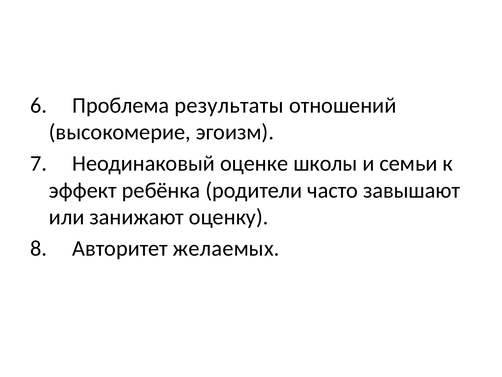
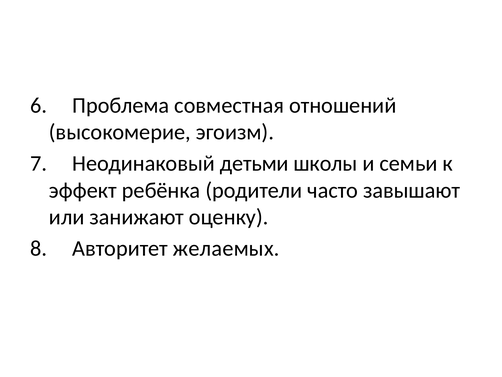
результаты: результаты -> совместная
оценке: оценке -> детьми
